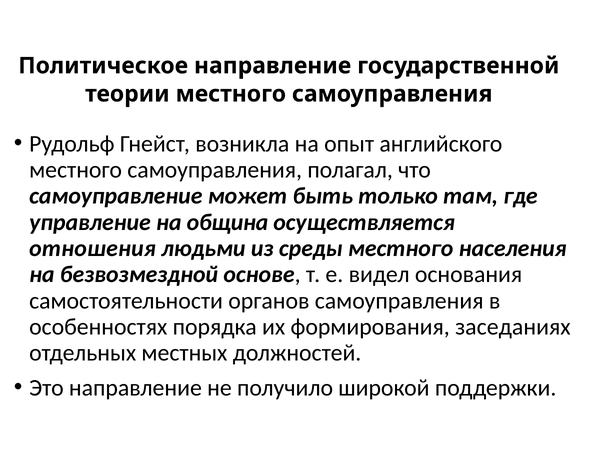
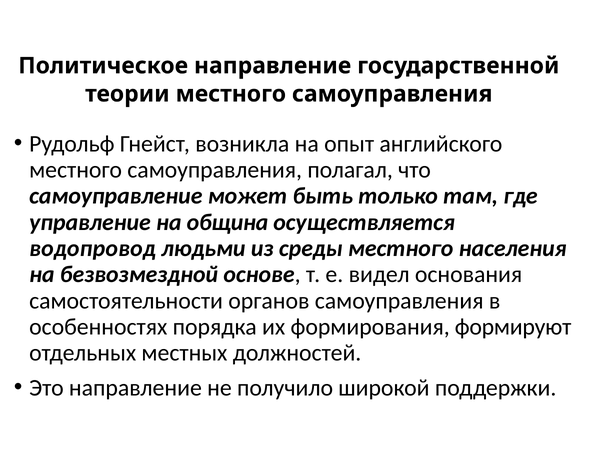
отношения: отношения -> водопровод
заседаниях: заседаниях -> формируют
